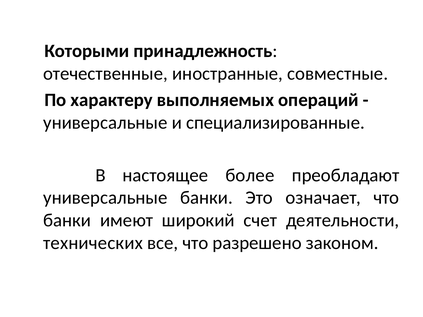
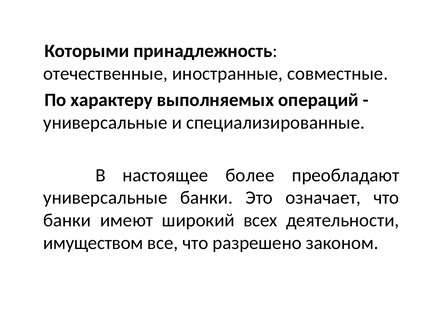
счет: счет -> всех
технических: технических -> имуществом
